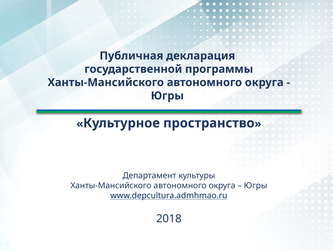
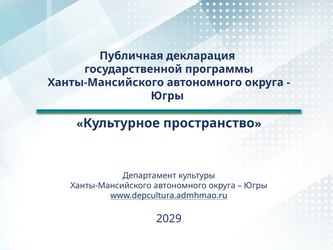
2018: 2018 -> 2029
